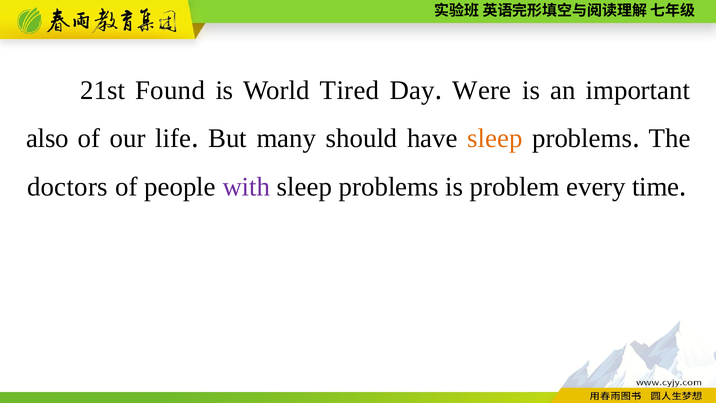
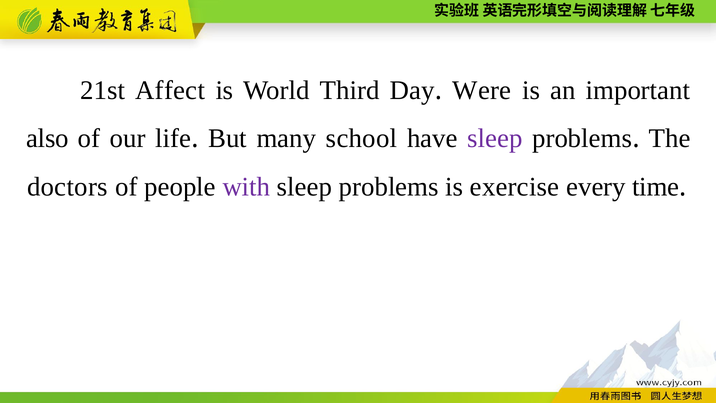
Found: Found -> Affect
Tired: Tired -> Third
should: should -> school
sleep at (495, 138) colour: orange -> purple
problem: problem -> exercise
